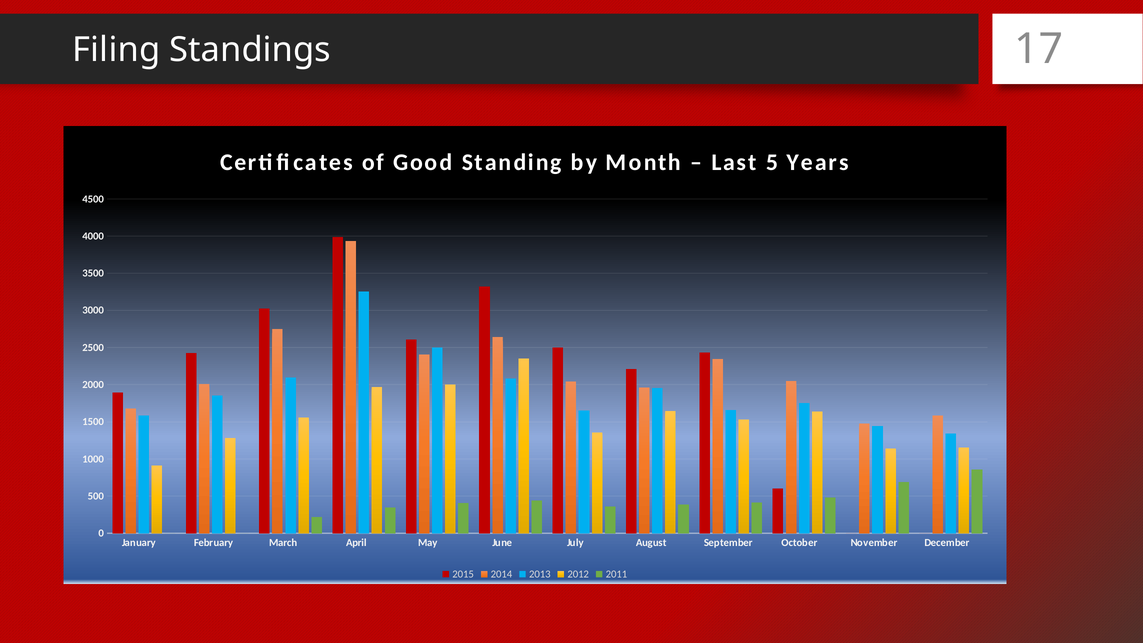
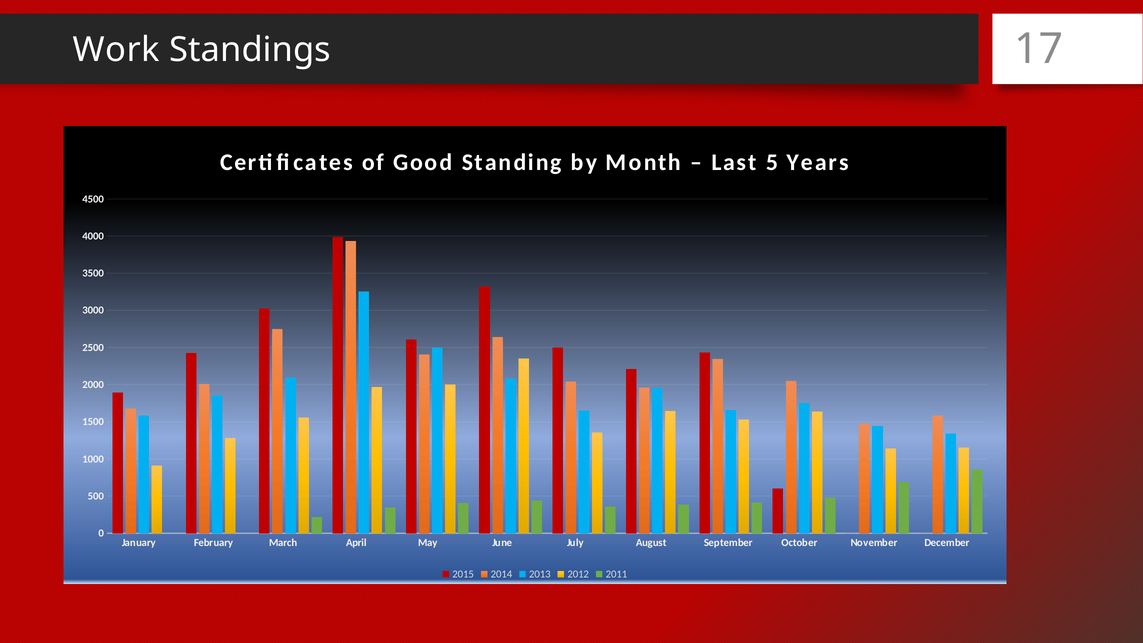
Filing: Filing -> Work
